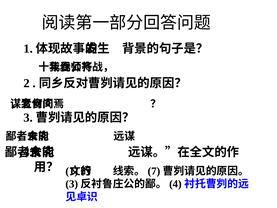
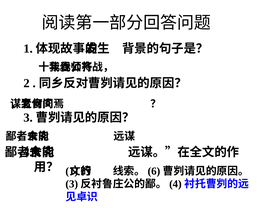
7: 7 -> 6
